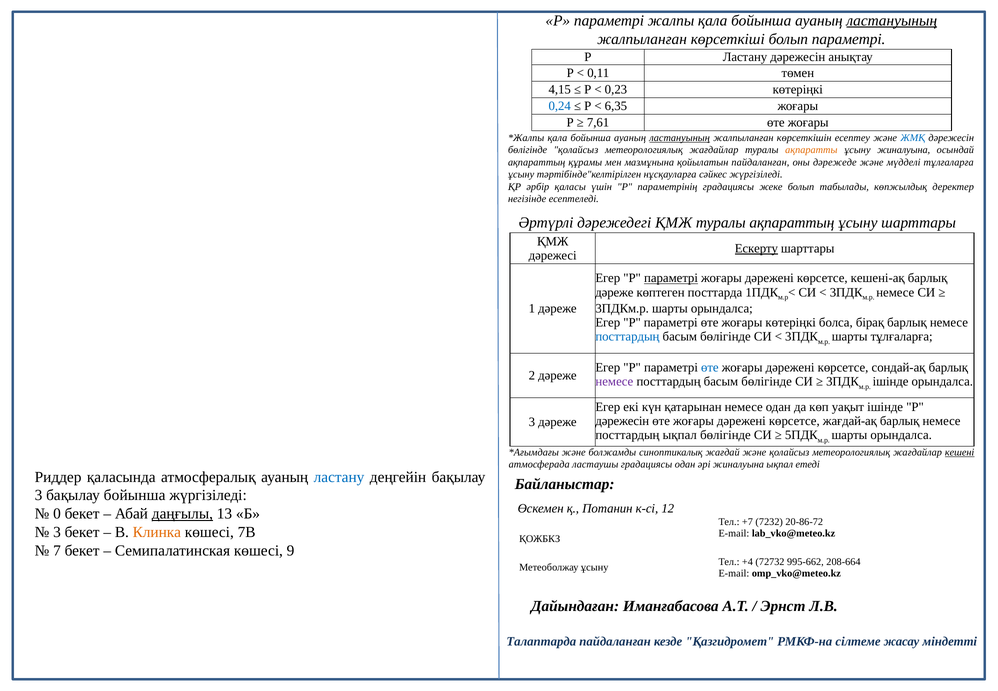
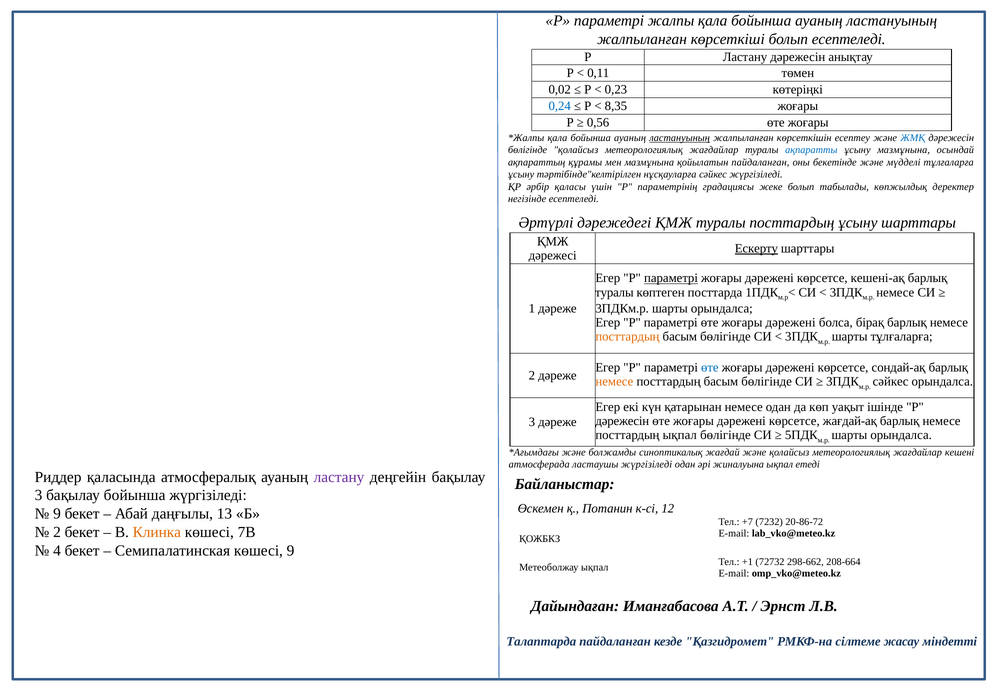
ластануының at (892, 21) underline: present -> none
болып параметрі: параметрі -> есептеледі
4,15: 4,15 -> 0,02
6,35: 6,35 -> 8,35
7,61: 7,61 -> 0,56
ақпаратты colour: orange -> blue
ұсыну жиналуына: жиналуына -> мазмұнына
дәрежеде: дәрежеде -> бекетінде
туралы ақпараттың: ақпараттың -> посттардың
дәреже at (614, 292): дәреже -> туралы
көтеріңкі at (791, 323): көтеріңкі -> дәрежені
посттардың at (627, 337) colour: blue -> orange
немесе at (614, 382) colour: purple -> orange
ішінде at (891, 382): ішінде -> сәйкес
кешені underline: present -> none
ластаушы градациясы: градациясы -> жүргізіледі
ластану at (339, 477) colour: blue -> purple
0 at (57, 514): 0 -> 9
даңғылы underline: present -> none
3 at (57, 532): 3 -> 2
7: 7 -> 4
+4: +4 -> +1
995-662: 995-662 -> 298-662
Метеоболжау ұсыну: ұсыну -> ықпал
